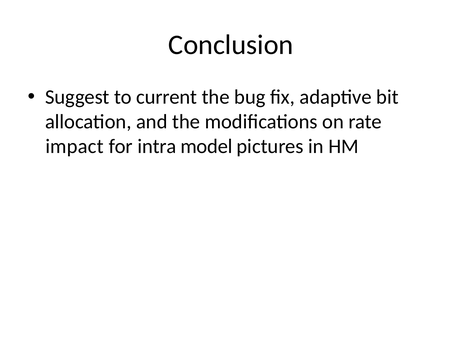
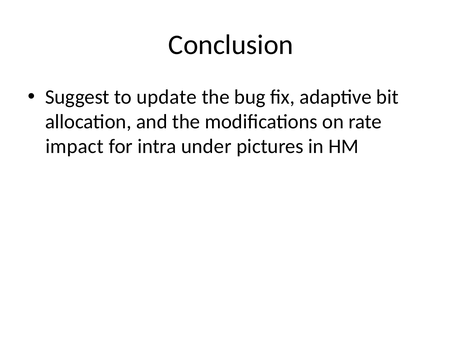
current: current -> update
model: model -> under
